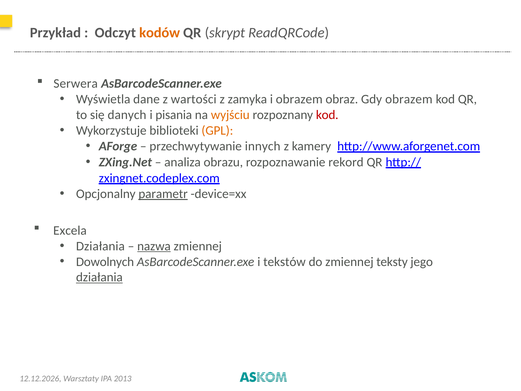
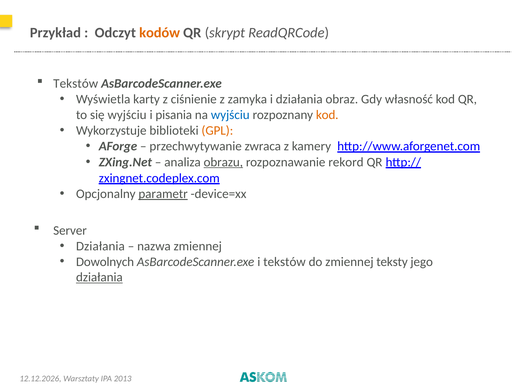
Serwera at (76, 84): Serwera -> Tekstów
dane: dane -> karty
wartości: wartości -> ciśnienie
i obrazem: obrazem -> działania
Gdy obrazem: obrazem -> własność
się danych: danych -> wyjściu
wyjściu at (230, 115) colour: orange -> blue
kod at (327, 115) colour: red -> orange
innych: innych -> zwraca
obrazu underline: none -> present
Excela: Excela -> Server
nazwa underline: present -> none
